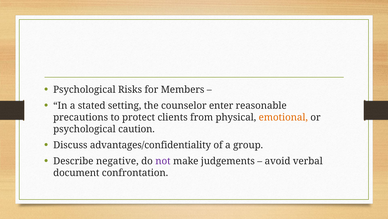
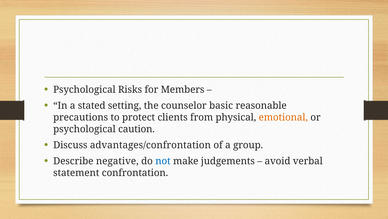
enter: enter -> basic
advantages/confidentiality: advantages/confidentiality -> advantages/confrontation
not colour: purple -> blue
document: document -> statement
